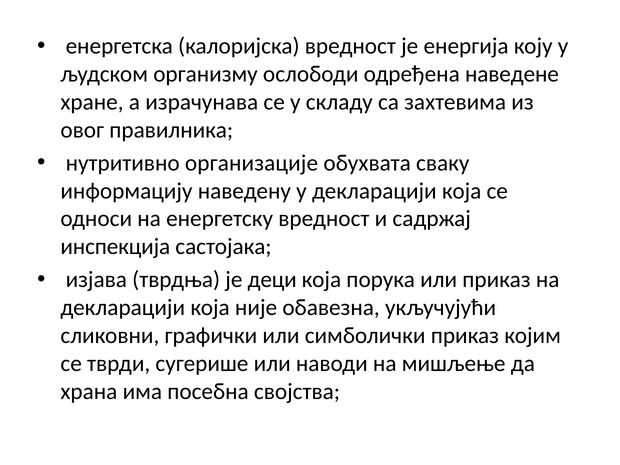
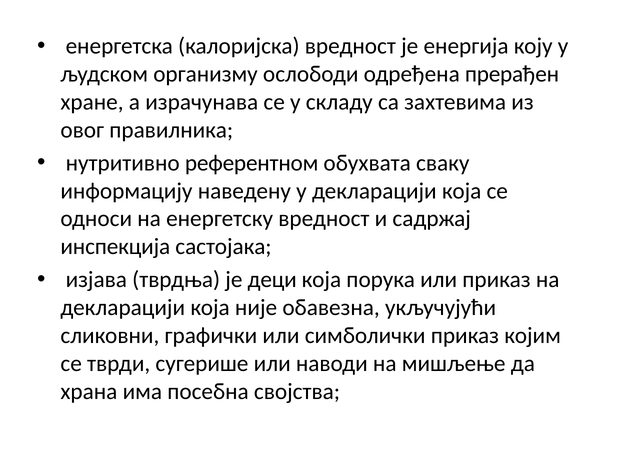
наведене: наведене -> прерађен
организације: организације -> референтном
